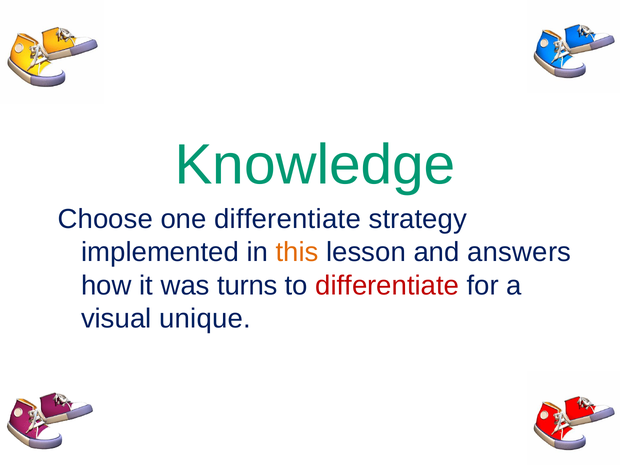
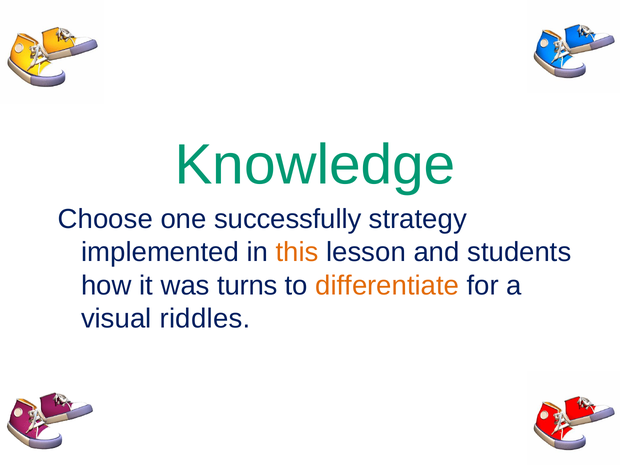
one differentiate: differentiate -> successfully
answers: answers -> students
differentiate at (387, 285) colour: red -> orange
unique: unique -> riddles
